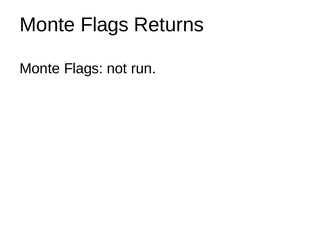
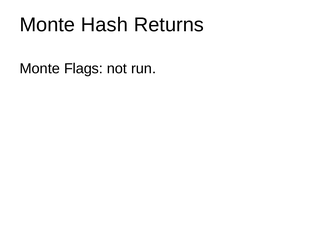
Flags at (105, 25): Flags -> Hash
